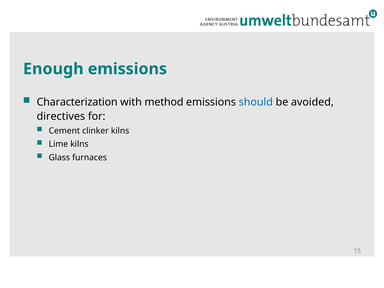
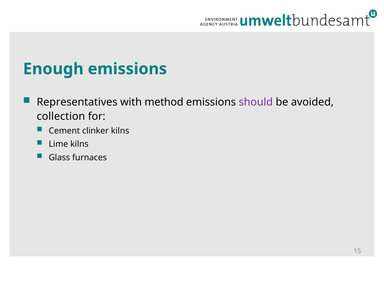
Characterization: Characterization -> Representatives
should colour: blue -> purple
directives: directives -> collection
